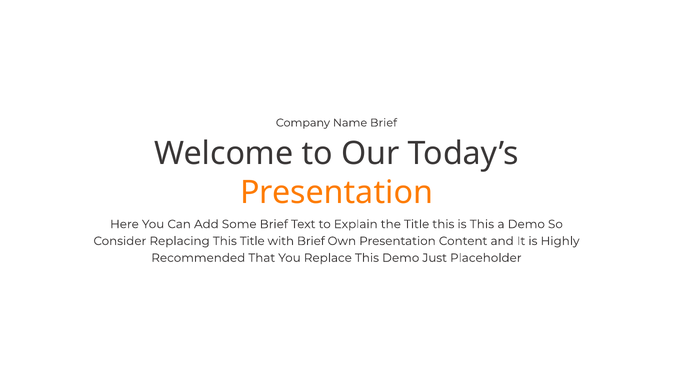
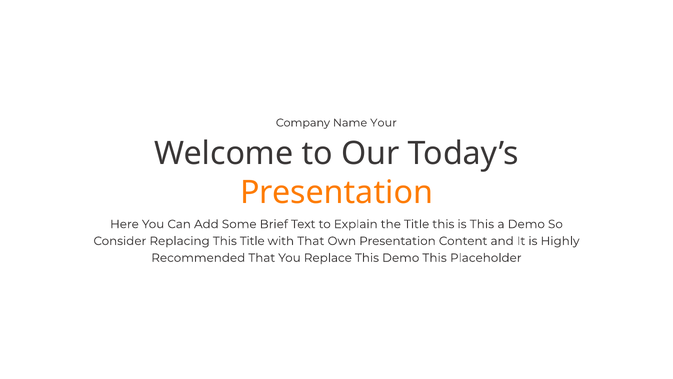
Name Brief: Brief -> Your
with Brief: Brief -> That
Demo Just: Just -> This
